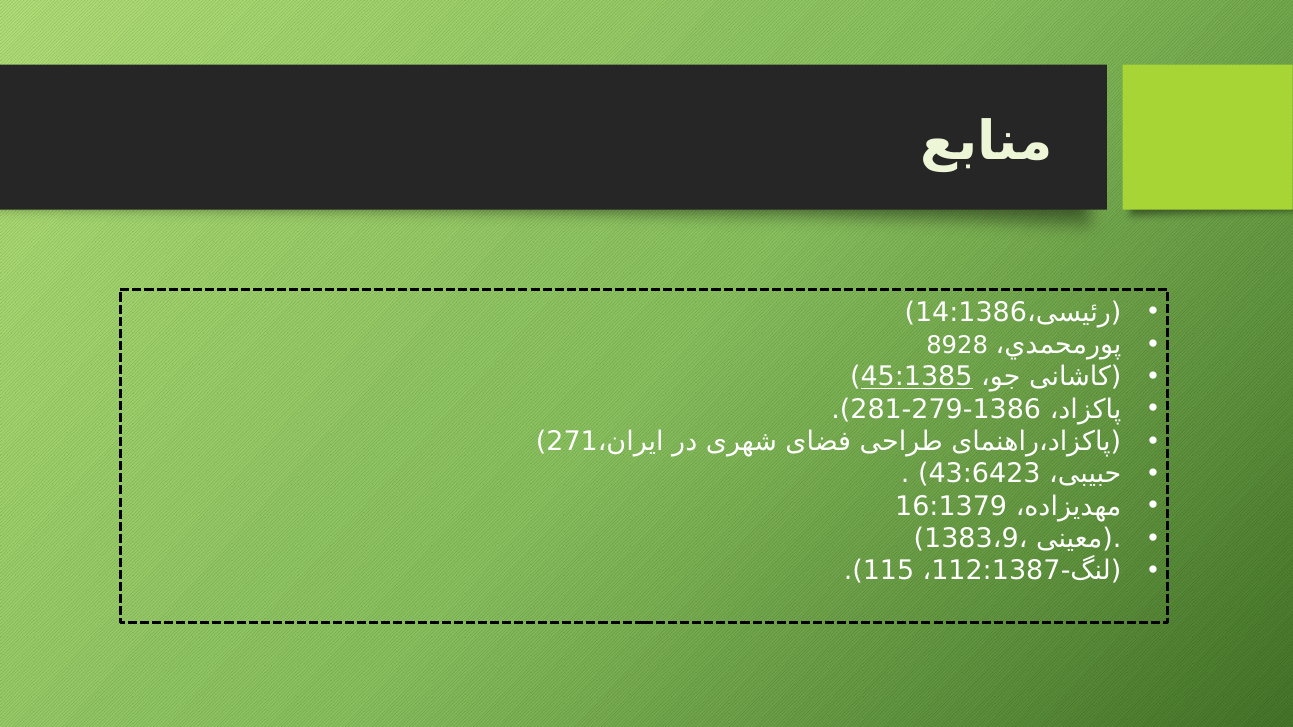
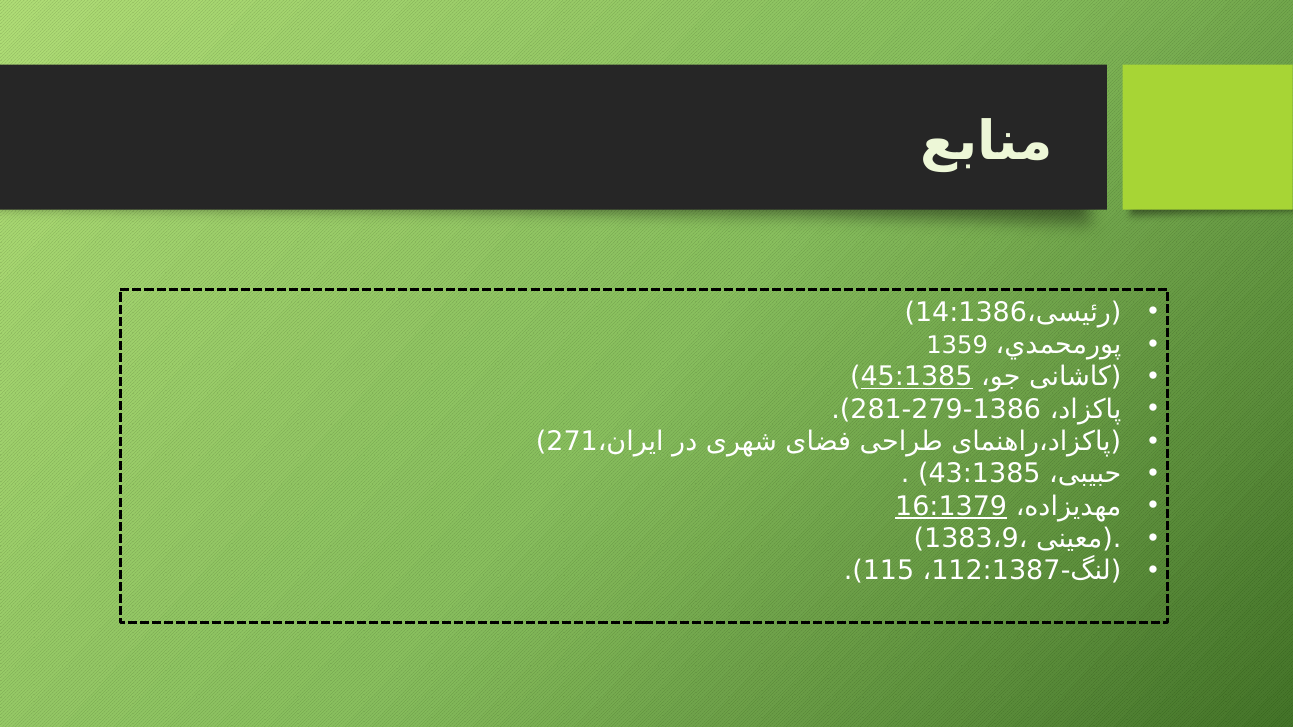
8928: 8928 -> 1359
43:6423: 43:6423 -> 43:1385
16:1379 underline: none -> present
